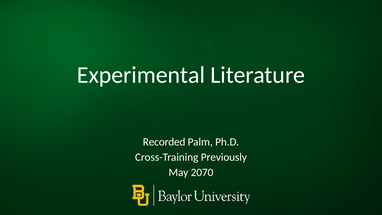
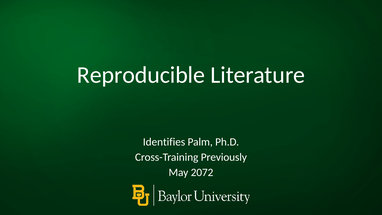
Experimental: Experimental -> Reproducible
Recorded: Recorded -> Identifies
2070: 2070 -> 2072
